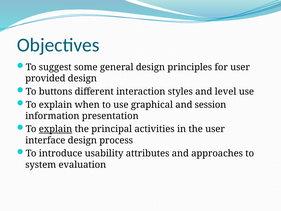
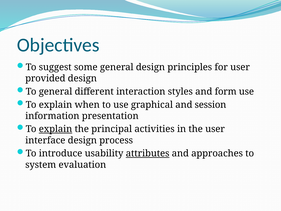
To buttons: buttons -> general
level: level -> form
attributes underline: none -> present
